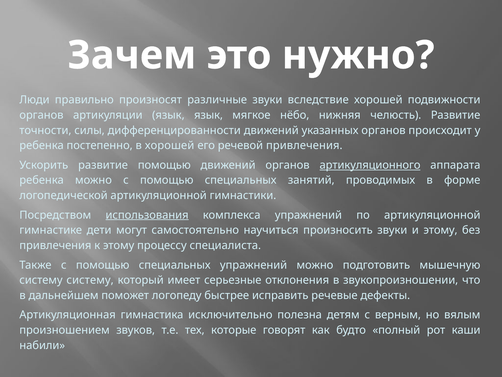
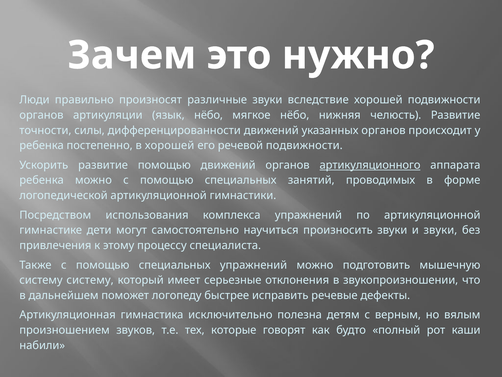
язык язык: язык -> нёбо
речевой привлечения: привлечения -> подвижности
использования underline: present -> none
и этому: этому -> звуки
